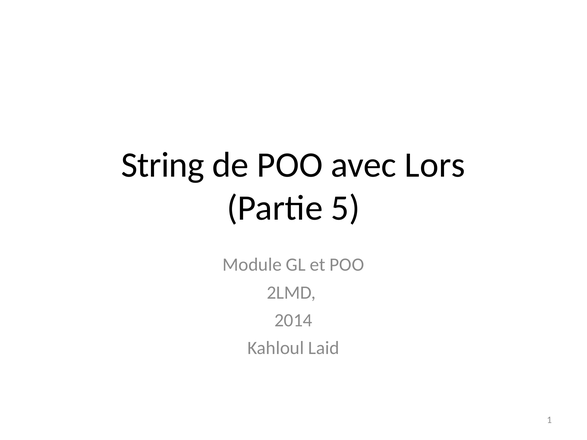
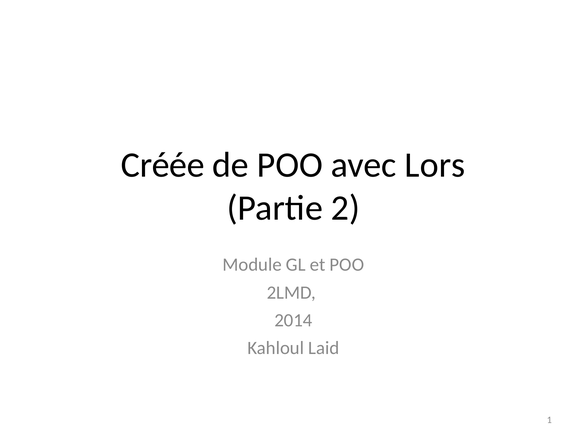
String: String -> Créée
5: 5 -> 2
